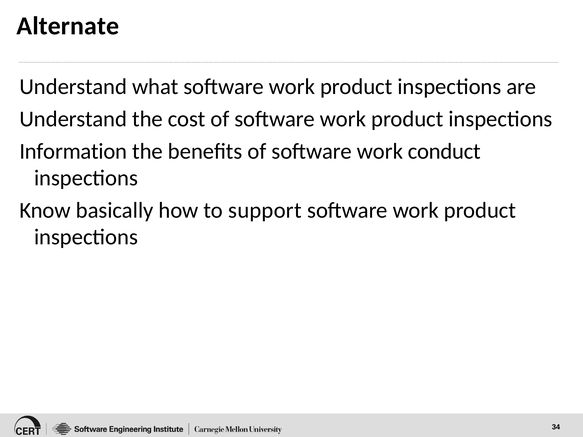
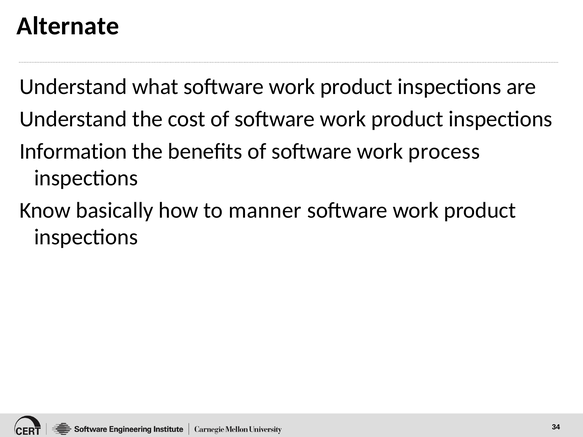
conduct: conduct -> process
support: support -> manner
